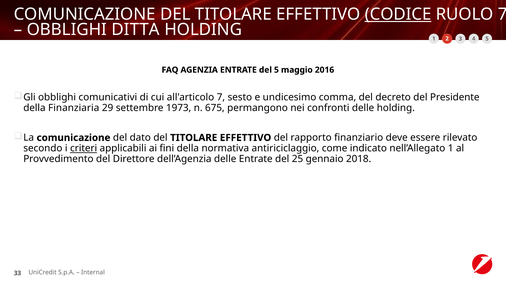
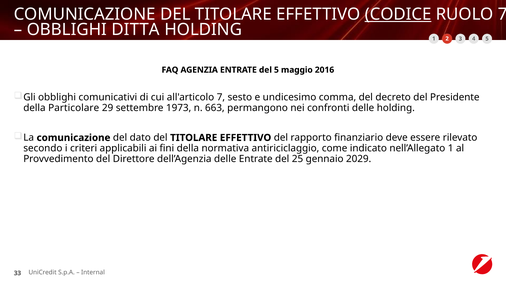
Finanziaria: Finanziaria -> Particolare
675: 675 -> 663
criteri underline: present -> none
2018: 2018 -> 2029
